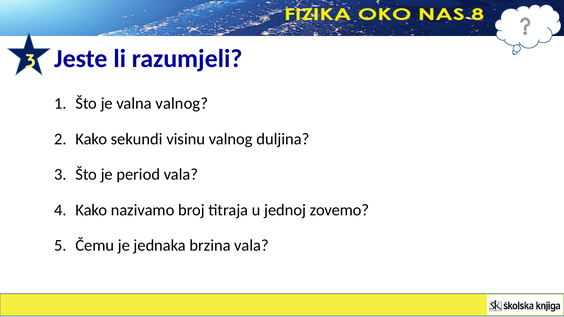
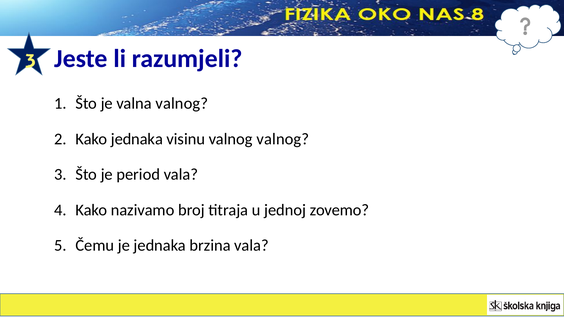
Kako sekundi: sekundi -> jednaka
valnog duljina: duljina -> valnog
